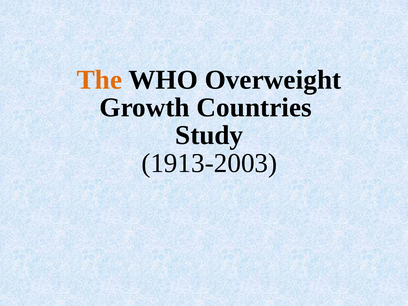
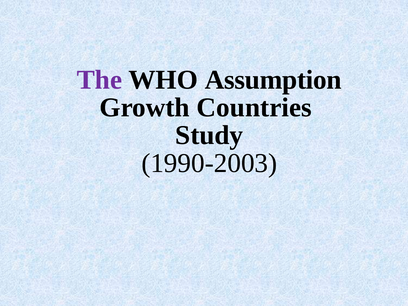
The colour: orange -> purple
Overweight: Overweight -> Assumption
1913-2003: 1913-2003 -> 1990-2003
